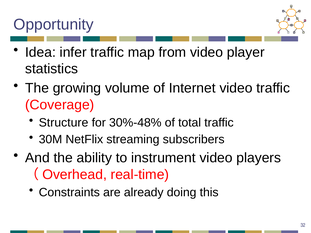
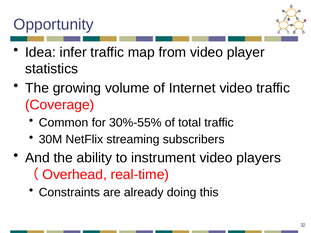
Structure: Structure -> Common
30%-48%: 30%-48% -> 30%-55%
